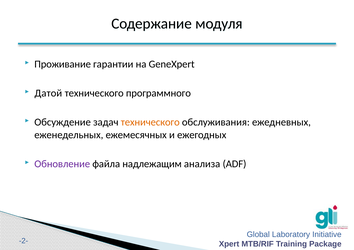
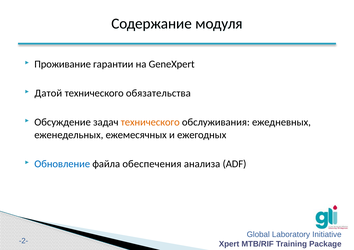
программного: программного -> обязательства
Обновление colour: purple -> blue
надлежащим: надлежащим -> обеспечения
